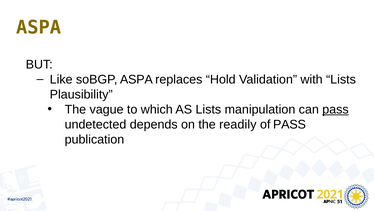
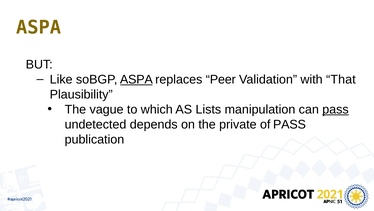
ASPA at (136, 79) underline: none -> present
Hold: Hold -> Peer
with Lists: Lists -> That
readily: readily -> private
